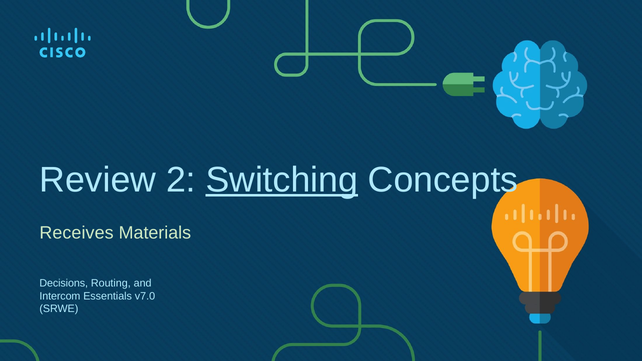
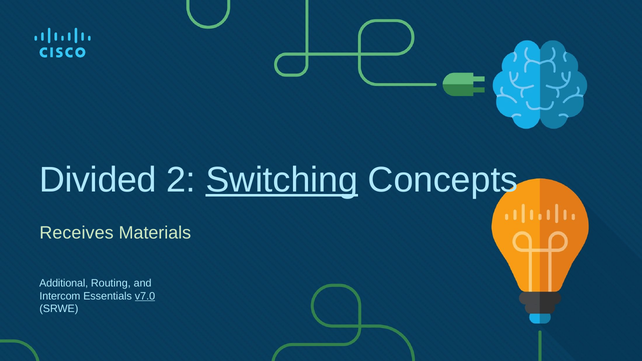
Review: Review -> Divided
Decisions: Decisions -> Additional
v7.0 underline: none -> present
